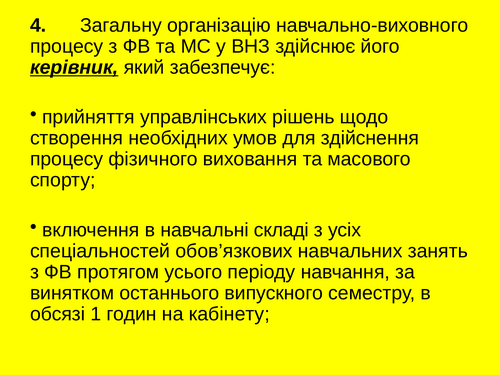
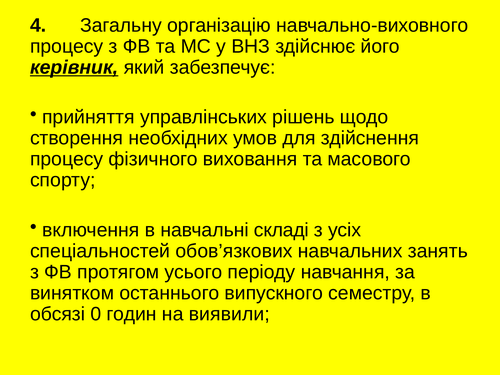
1: 1 -> 0
кабінету: кабінету -> виявили
